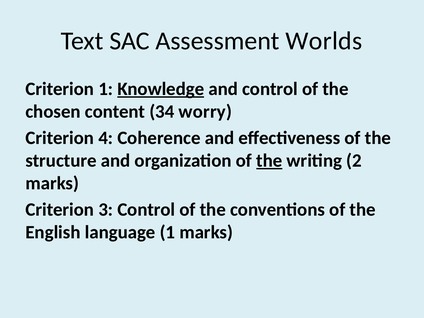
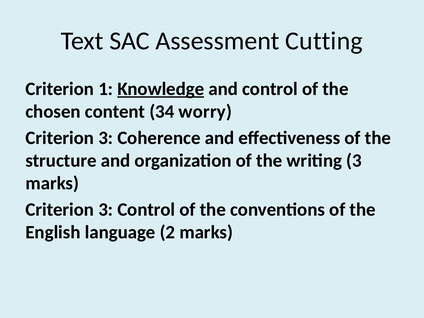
Worlds: Worlds -> Cutting
4 at (106, 138): 4 -> 3
the at (269, 161) underline: present -> none
writing 2: 2 -> 3
language 1: 1 -> 2
